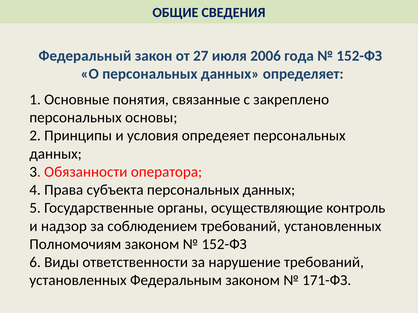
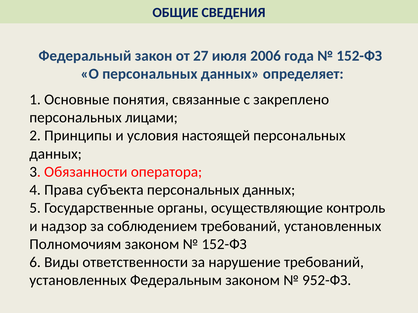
основы: основы -> лицами
опредеяет: опредеяет -> настоящей
171-ФЗ: 171-ФЗ -> 952-ФЗ
